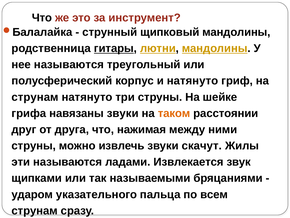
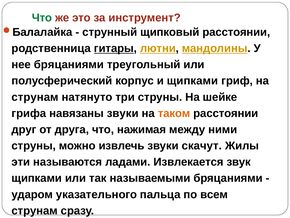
Что at (42, 18) colour: black -> green
щипковый мандолины: мандолины -> расстоянии
нее называются: называются -> бряцаниями
и натянуто: натянуто -> щипками
